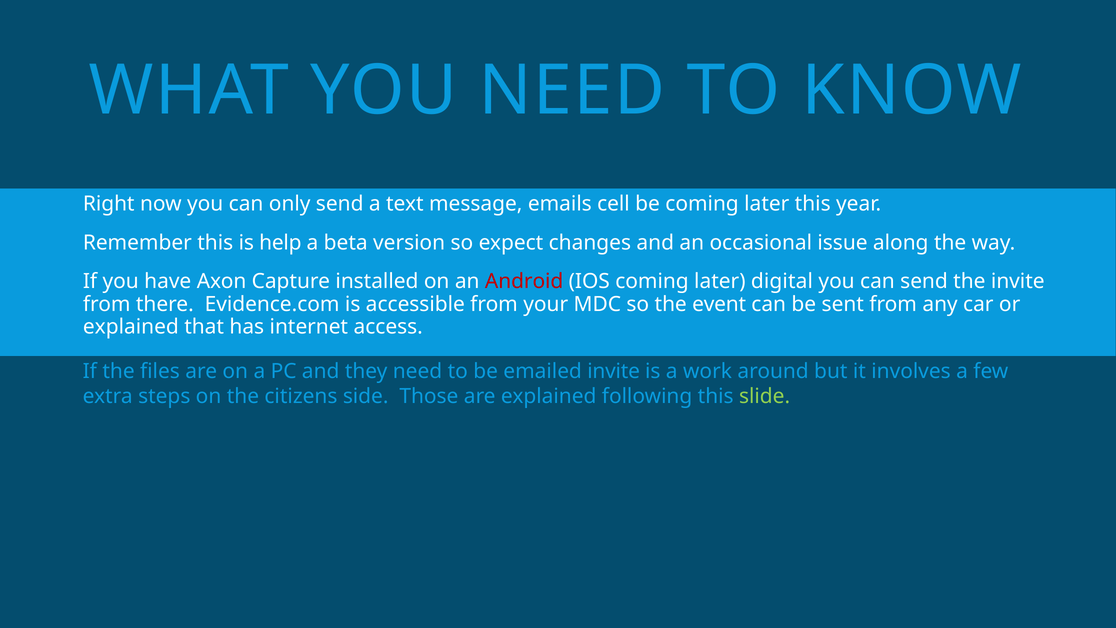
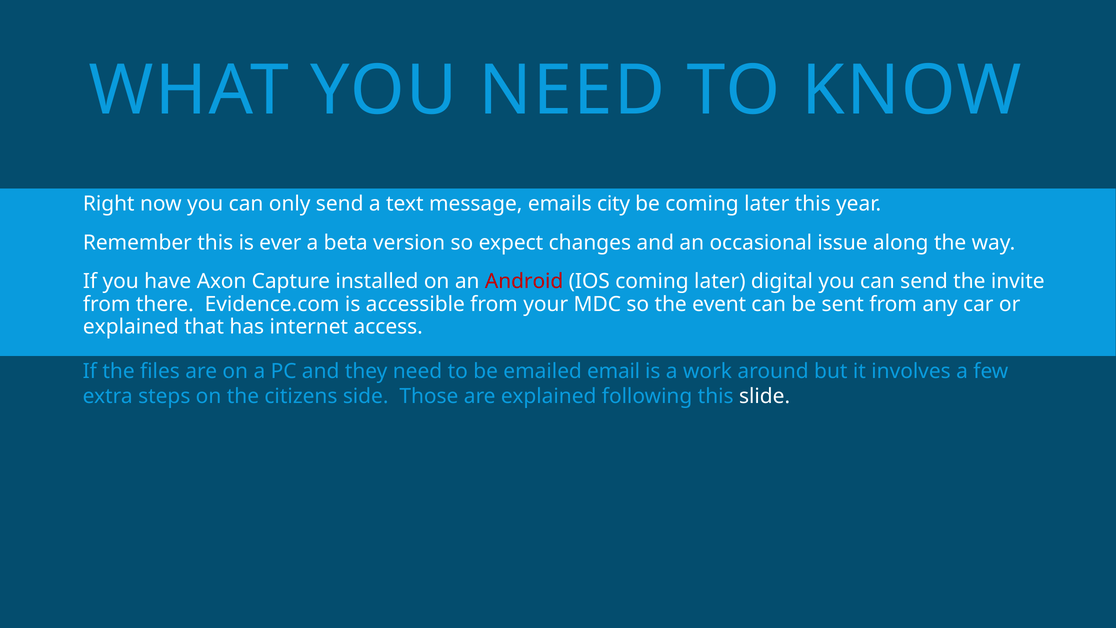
cell: cell -> city
help: help -> ever
emailed invite: invite -> email
slide colour: light green -> white
